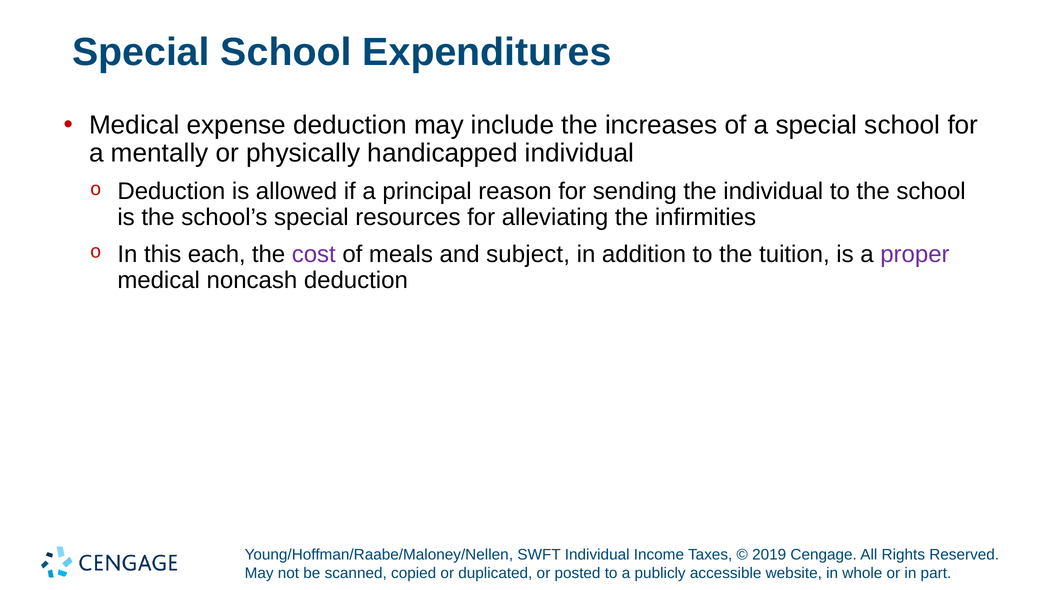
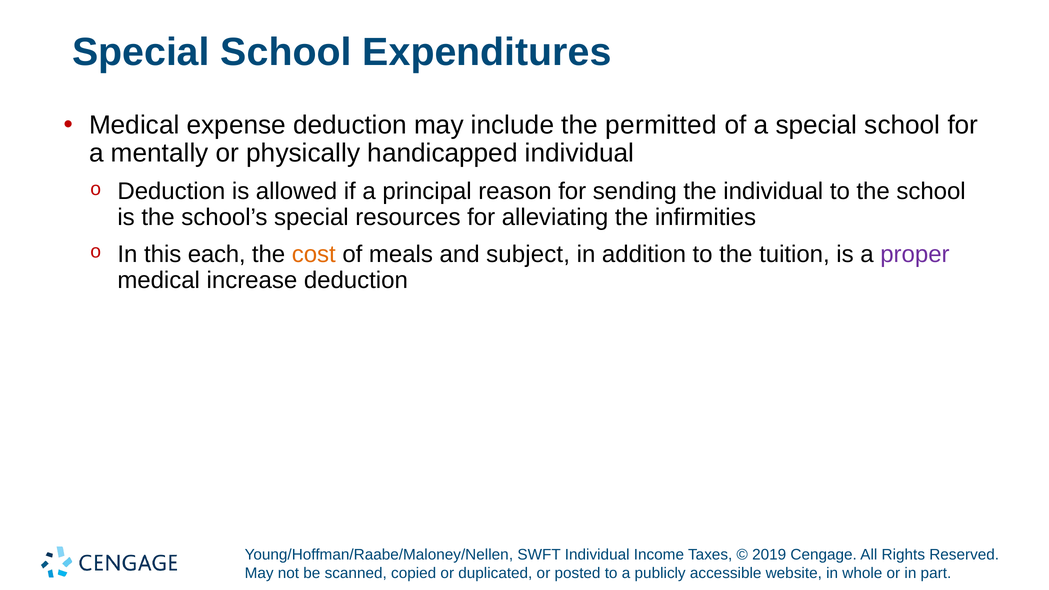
increases: increases -> permitted
cost colour: purple -> orange
noncash: noncash -> increase
